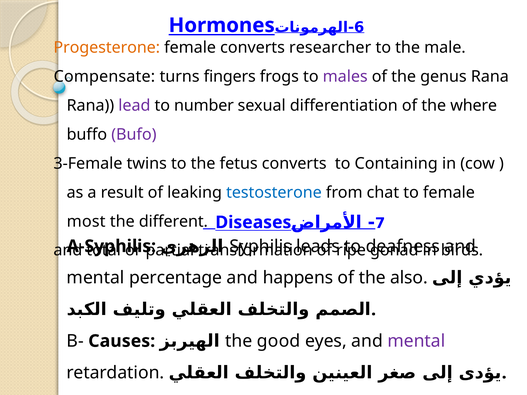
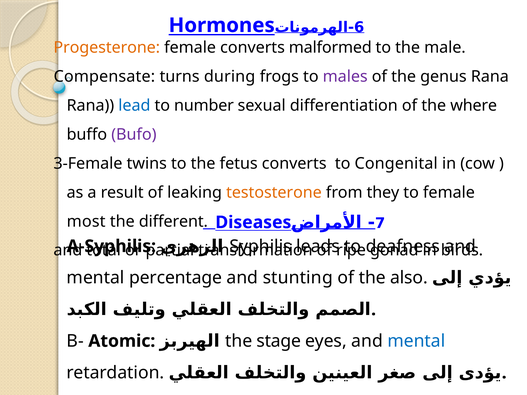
researcher: researcher -> malformed
fingers: fingers -> during
lead colour: purple -> blue
Containing: Containing -> Congenital
testosterone colour: blue -> orange
chat: chat -> they
happens: happens -> stunting
Causes: Causes -> Atomic
good: good -> stage
mental at (416, 341) colour: purple -> blue
